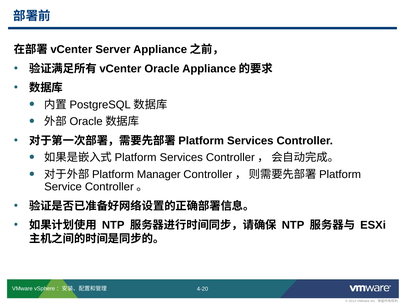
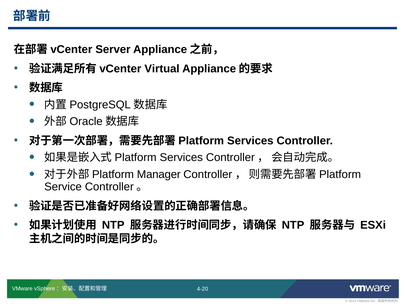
Oracle: Oracle -> Virtual
